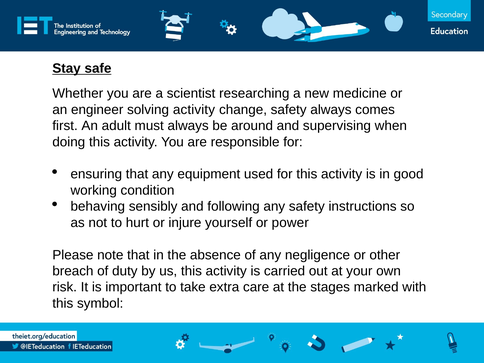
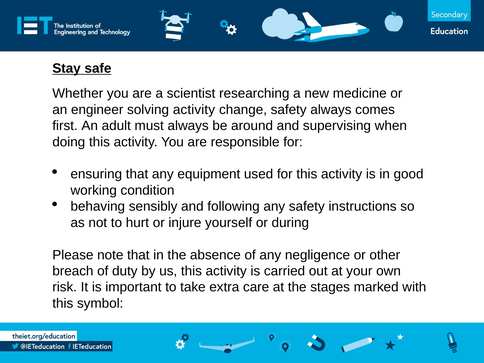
power: power -> during
